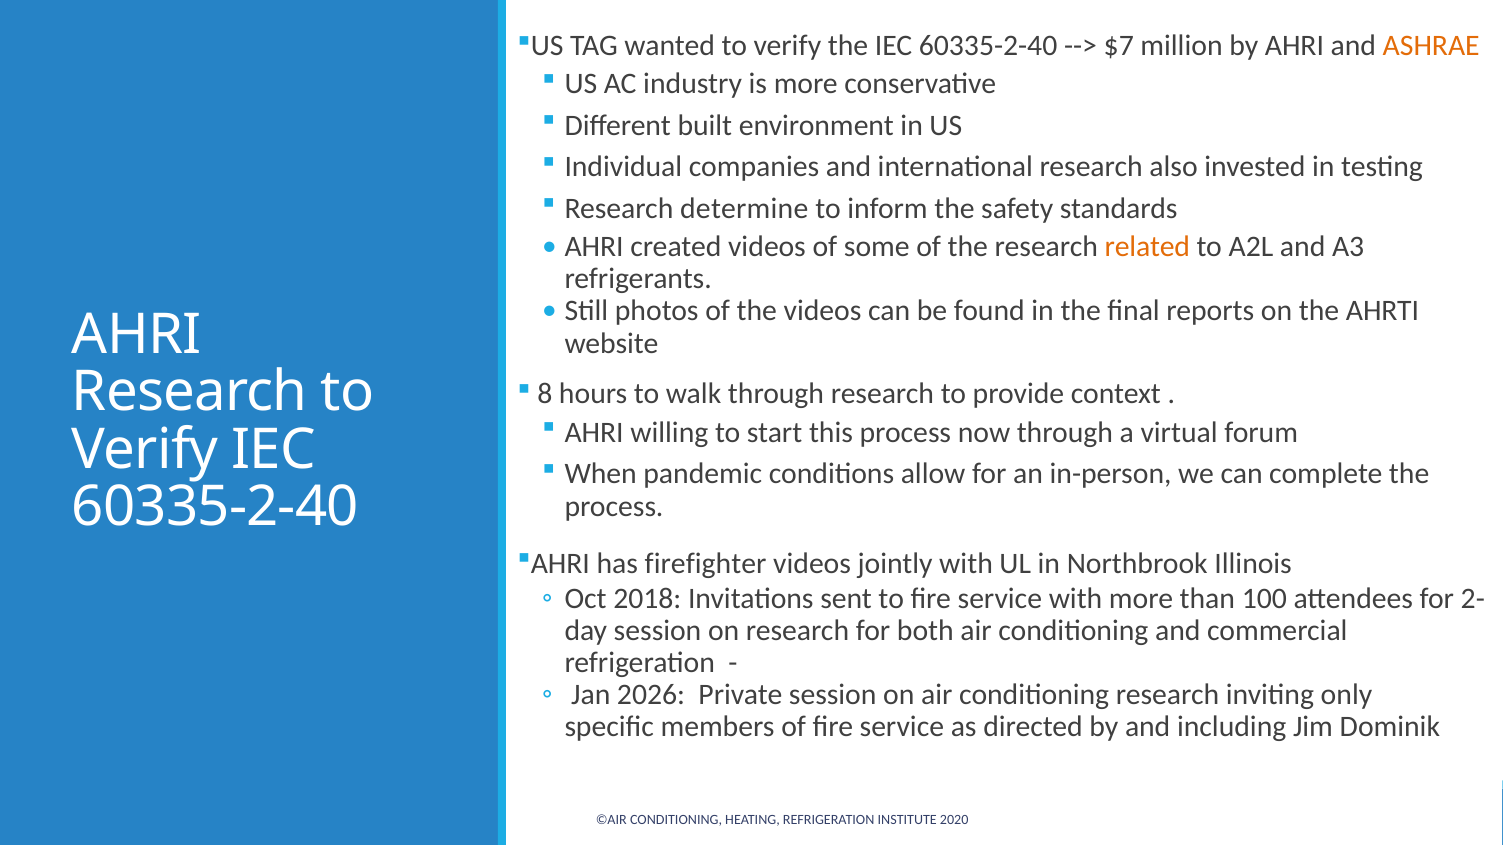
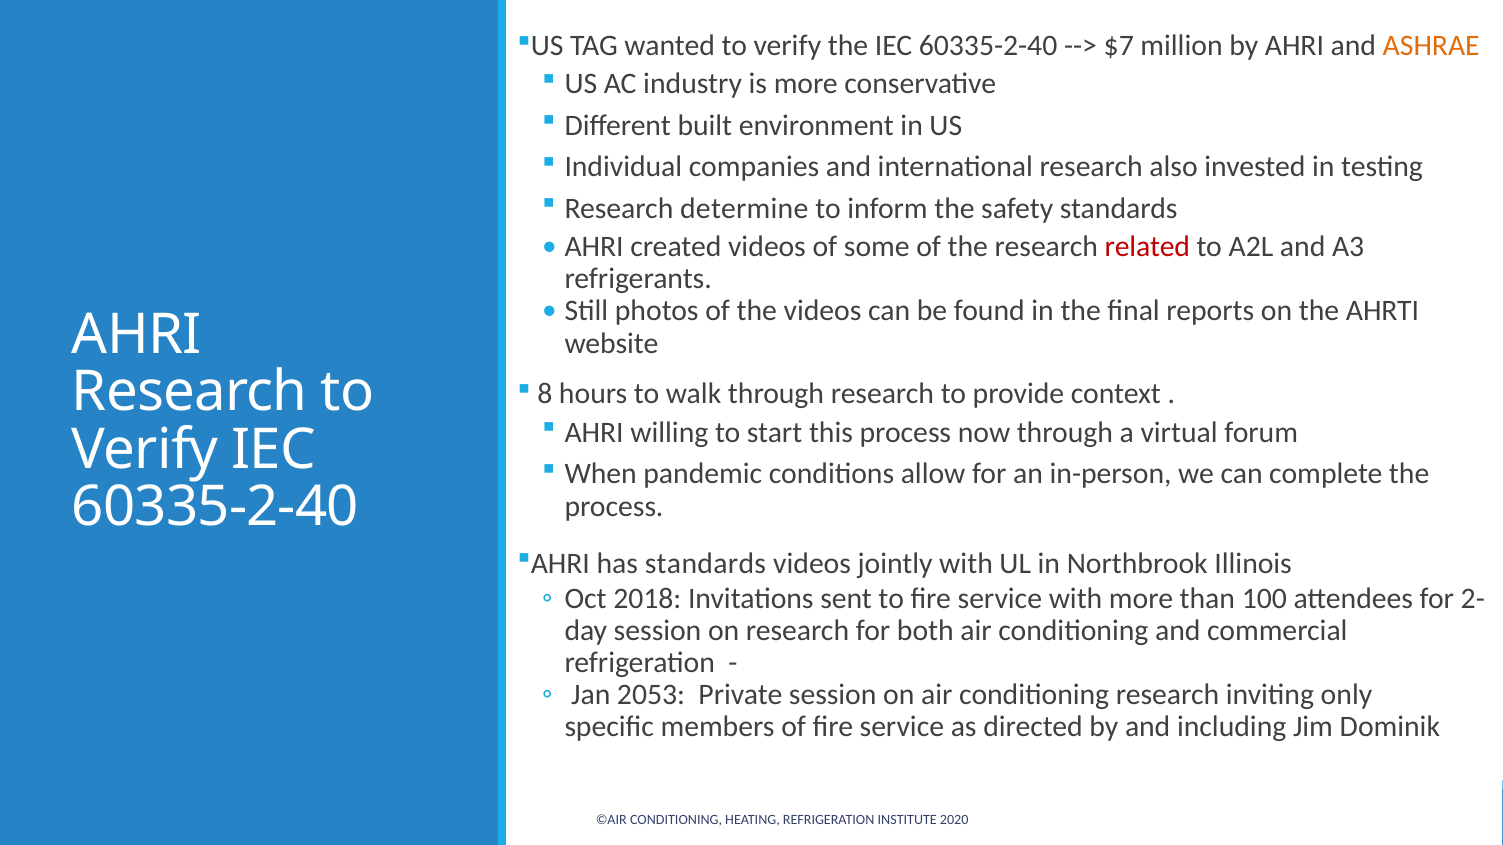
related colour: orange -> red
has firefighter: firefighter -> standards
2026: 2026 -> 2053
